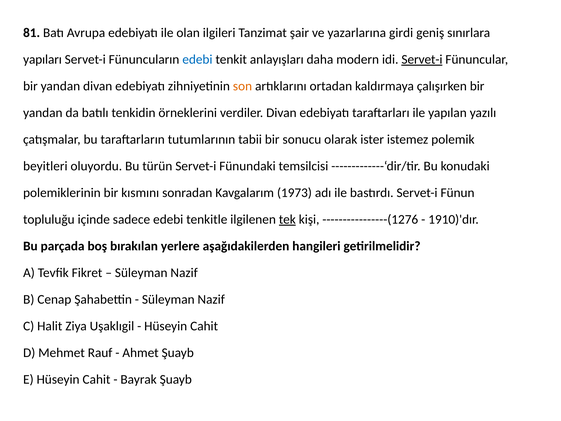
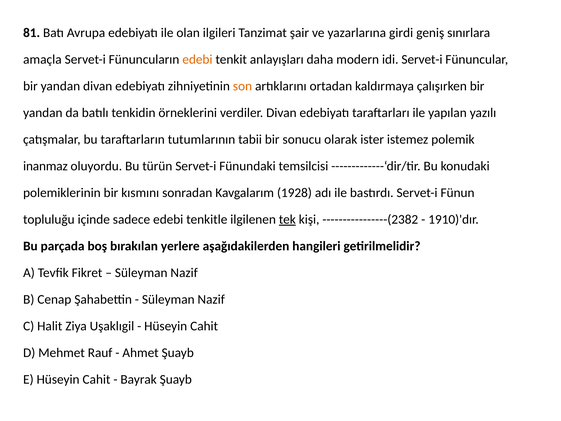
yapıları: yapıları -> amaçla
edebi at (197, 59) colour: blue -> orange
Servet-i at (422, 59) underline: present -> none
beyitleri: beyitleri -> inanmaz
1973: 1973 -> 1928
----------------(1276: ----------------(1276 -> ----------------(2382
